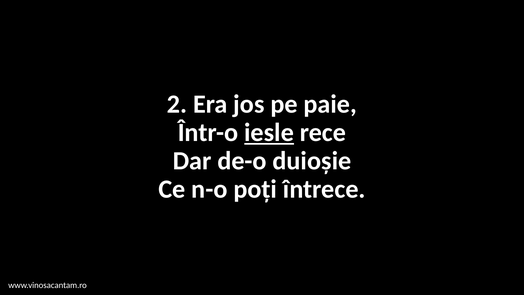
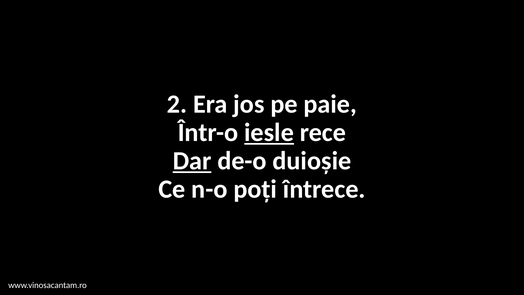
Dar underline: none -> present
